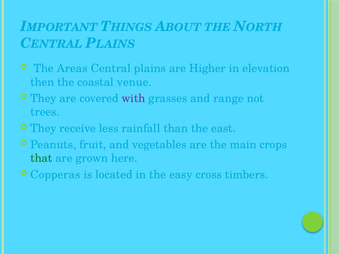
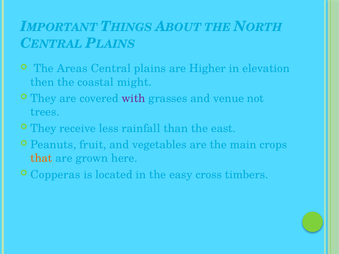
venue: venue -> might
range: range -> venue
that colour: green -> orange
